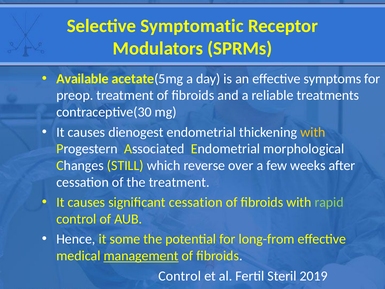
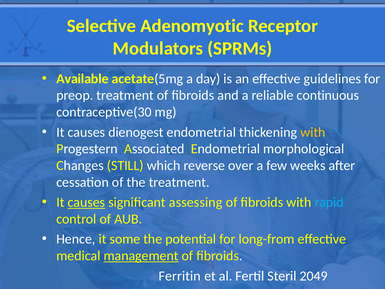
Symptomatic: Symptomatic -> Adenomyotic
symptoms: symptoms -> guidelines
treatments: treatments -> continuous
causes at (86, 202) underline: none -> present
significant cessation: cessation -> assessing
rapid colour: light green -> light blue
Control at (180, 276): Control -> Ferritin
2019: 2019 -> 2049
